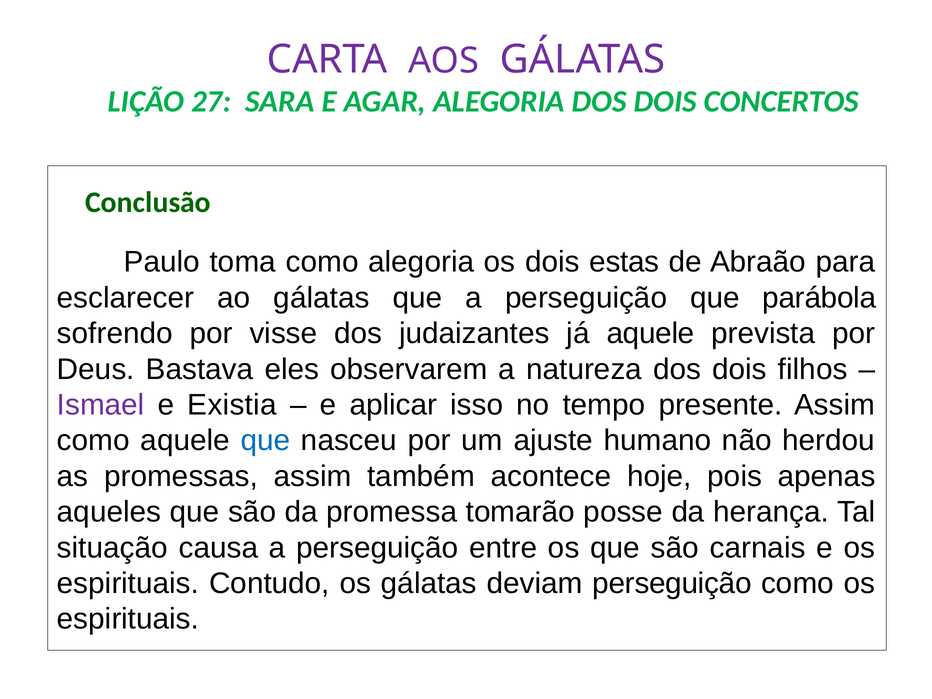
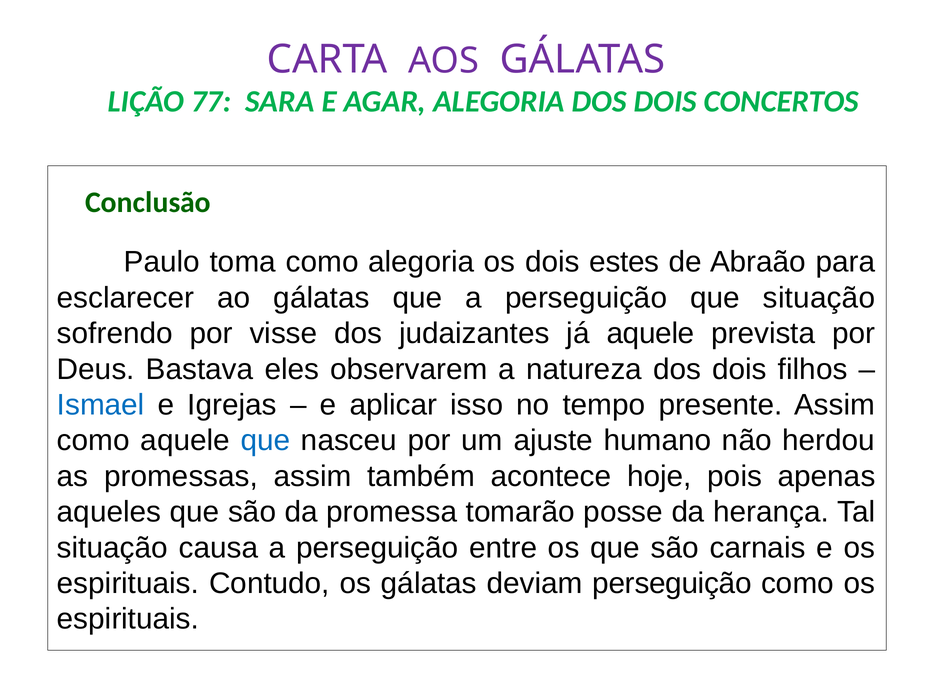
27: 27 -> 77
estas: estas -> estes
que parábola: parábola -> situação
Ismael colour: purple -> blue
Existia: Existia -> Igrejas
